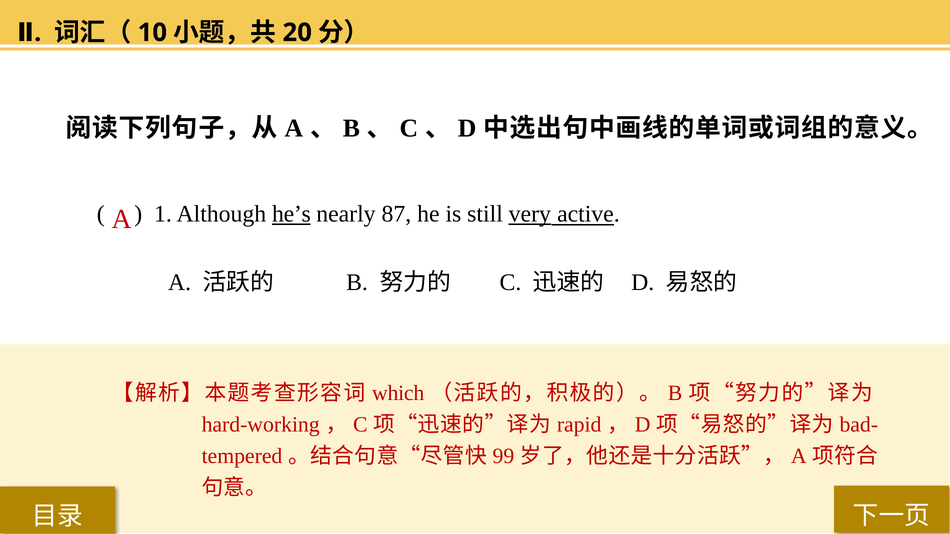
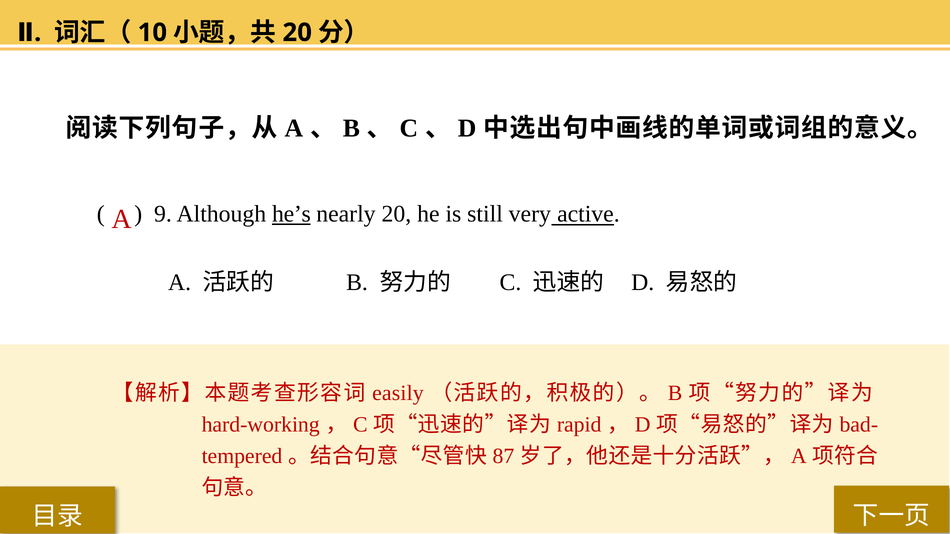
1: 1 -> 9
nearly 87: 87 -> 20
very underline: present -> none
which: which -> easily
99: 99 -> 87
